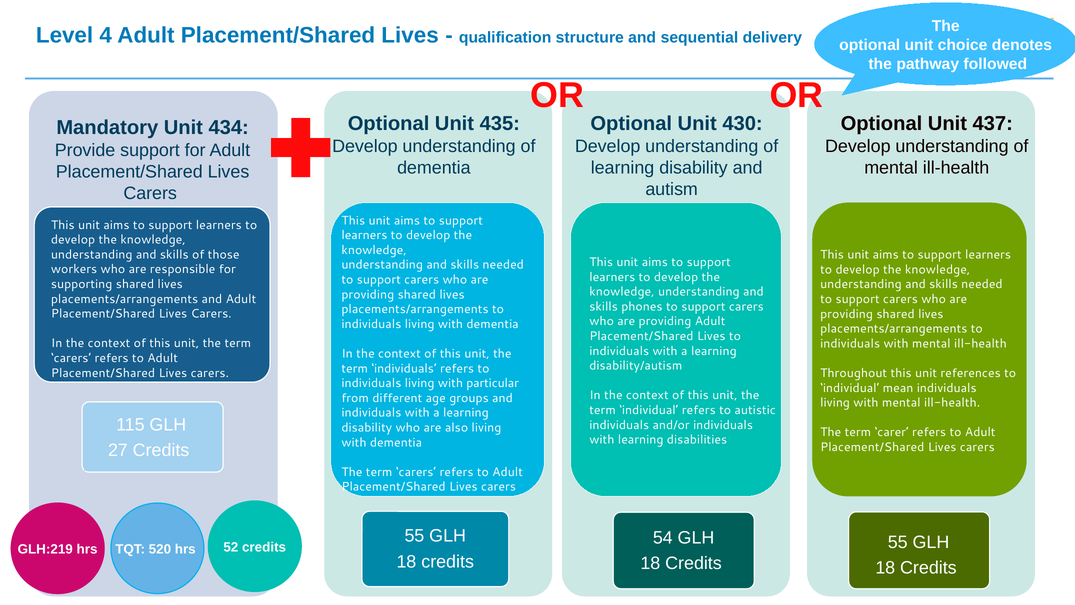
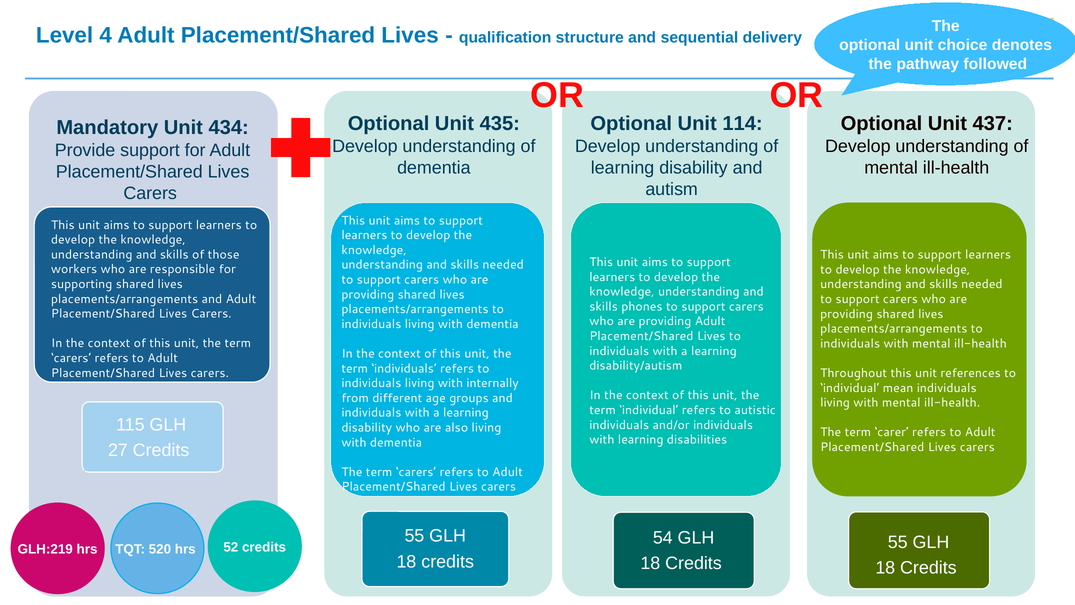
430: 430 -> 114
particular: particular -> internally
